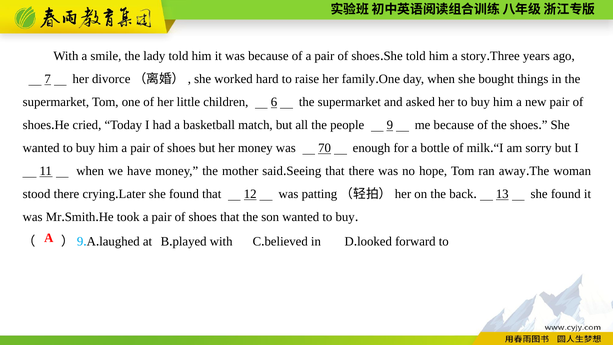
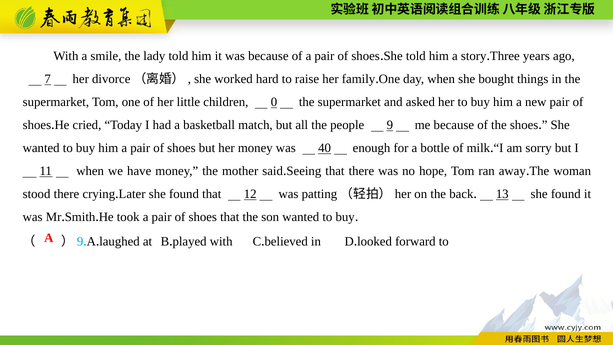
6: 6 -> 0
70: 70 -> 40
